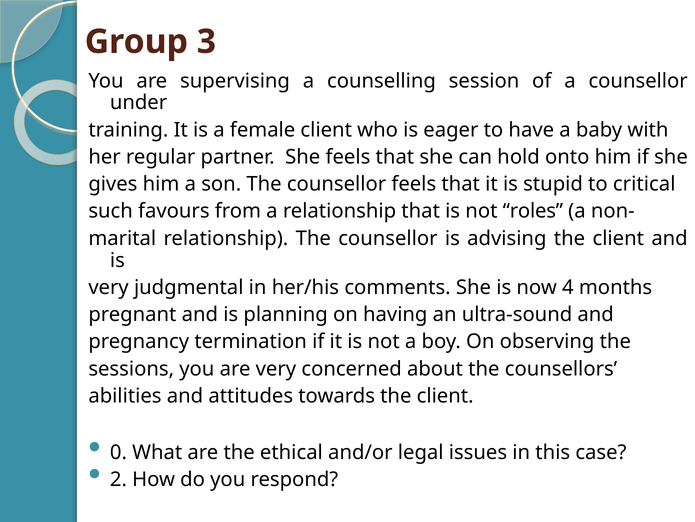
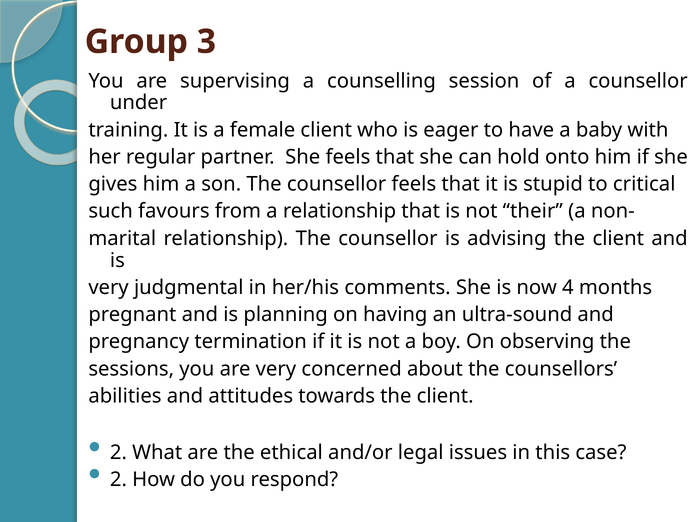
roles: roles -> their
0 at (118, 452): 0 -> 2
